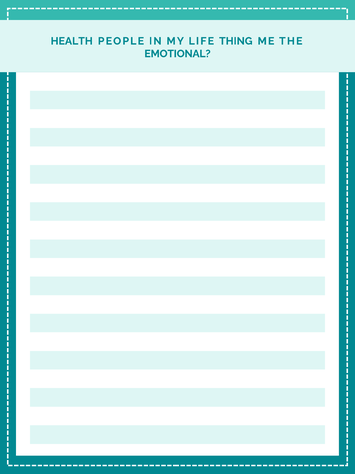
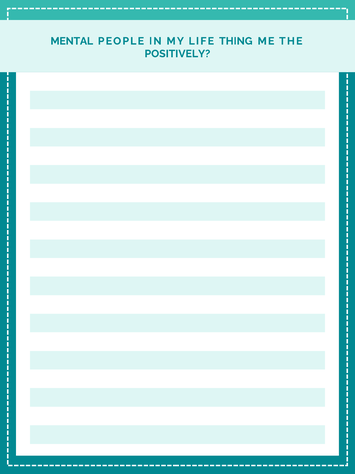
HEALTH: HEALTH -> MENTAL
EMOTIONAL: EMOTIONAL -> POSITIVELY
